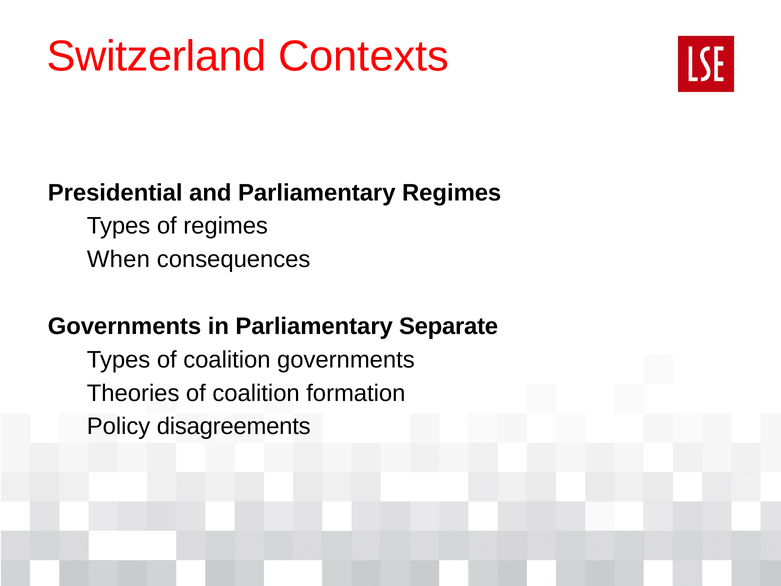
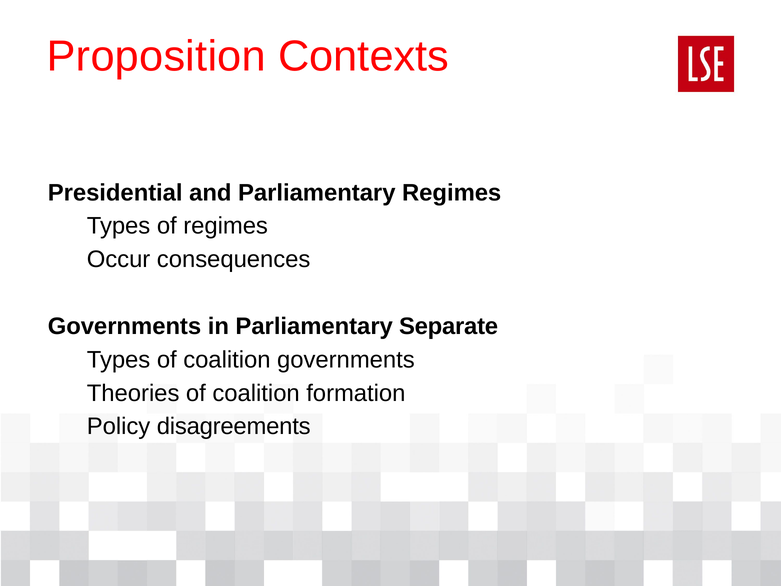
Switzerland: Switzerland -> Proposition
When: When -> Occur
